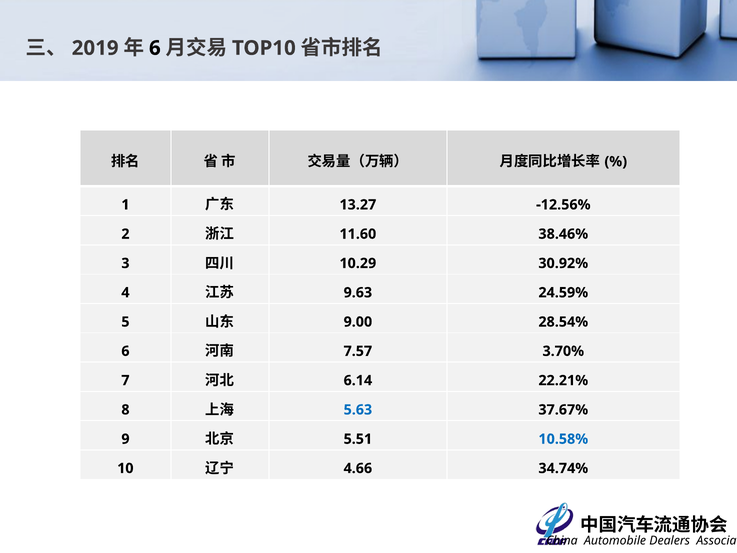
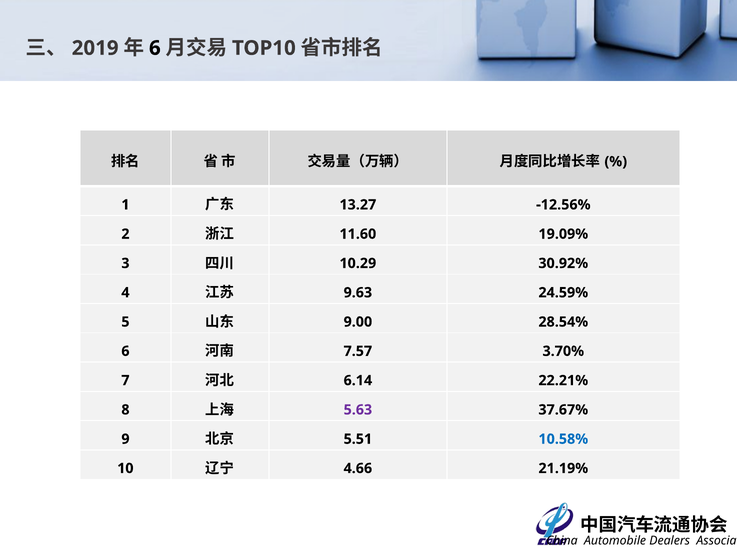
38.46%: 38.46% -> 19.09%
5.63 colour: blue -> purple
34.74%: 34.74% -> 21.19%
